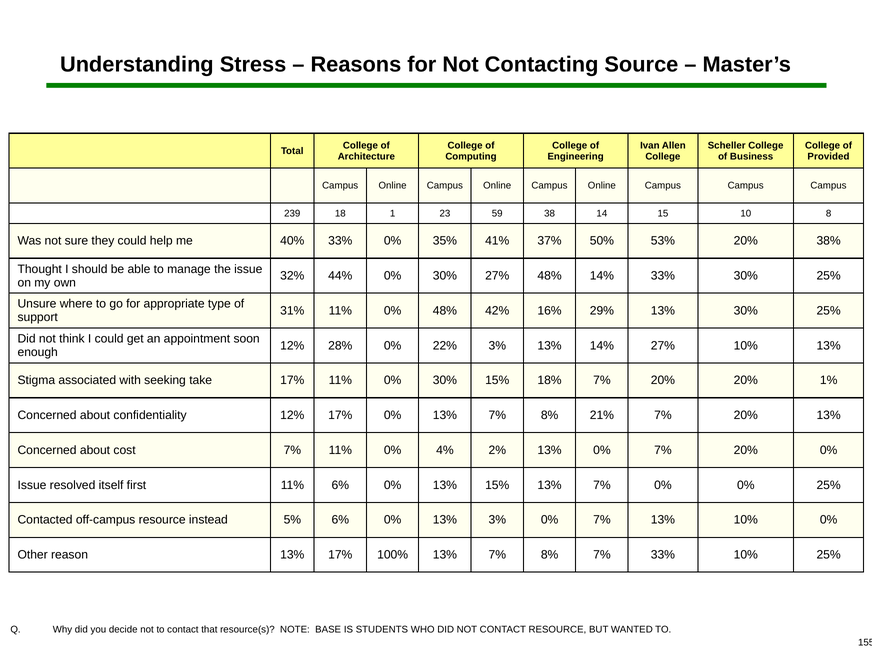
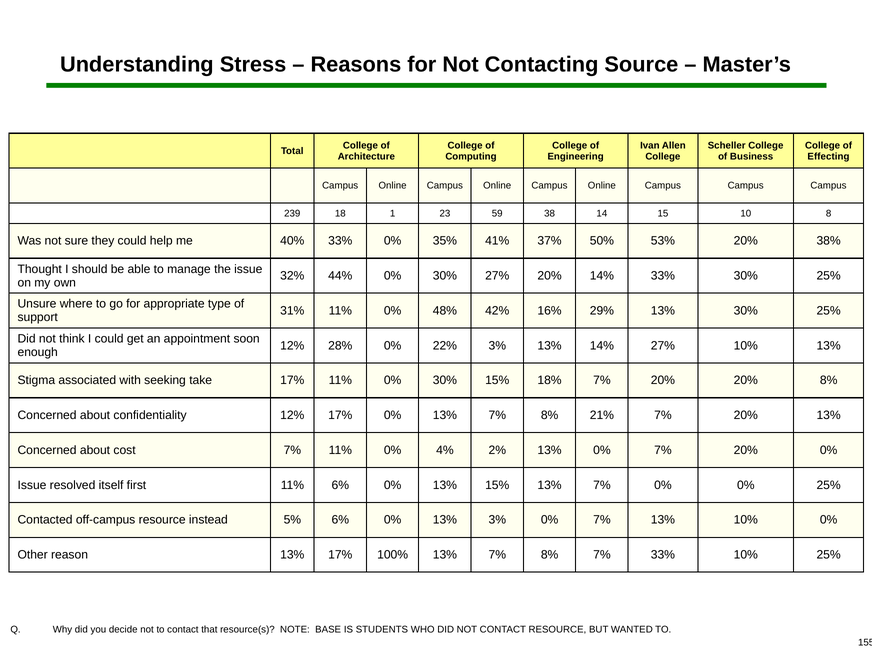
Provided: Provided -> Effecting
27% 48%: 48% -> 20%
20% 1%: 1% -> 8%
